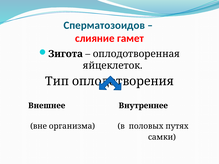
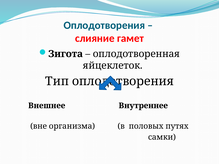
Сперматозоидов at (104, 25): Сперматозоидов -> Оплодотворения
